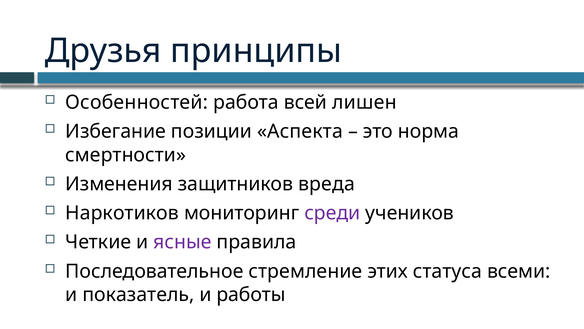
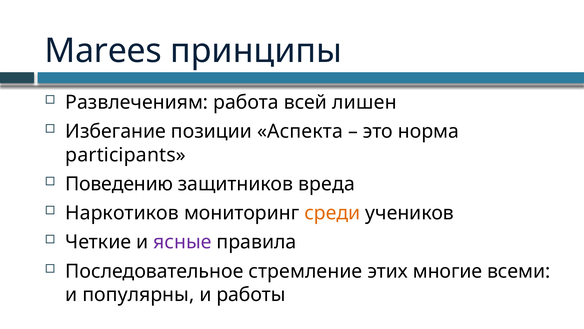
Друзья: Друзья -> Marees
Особенностей: Особенностей -> Развлечениям
смертности: смертности -> participants
Изменения: Изменения -> Поведению
среди colour: purple -> orange
статуса: статуса -> многие
показатель: показатель -> популярны
